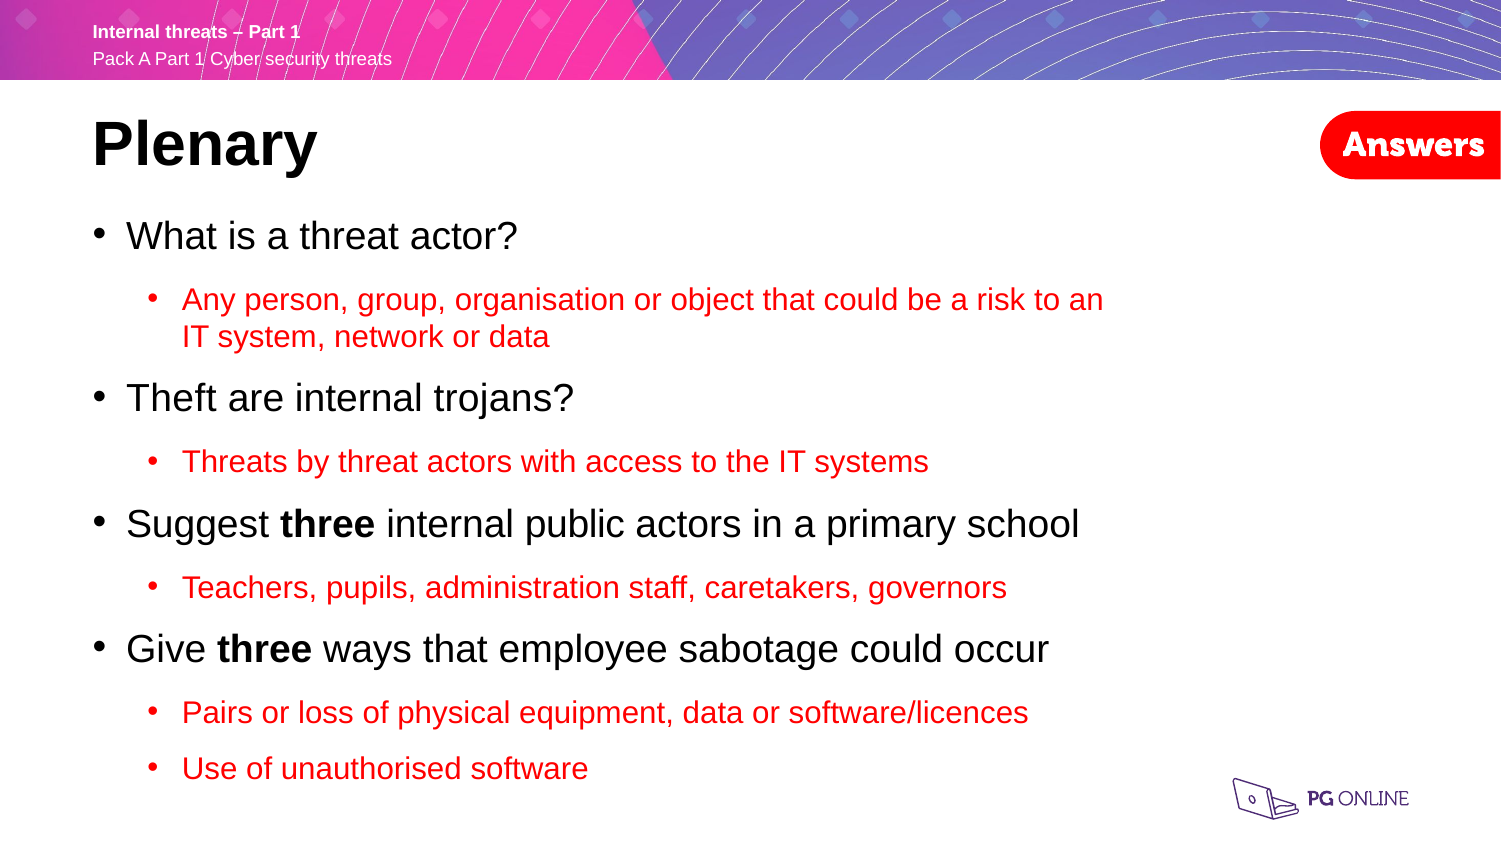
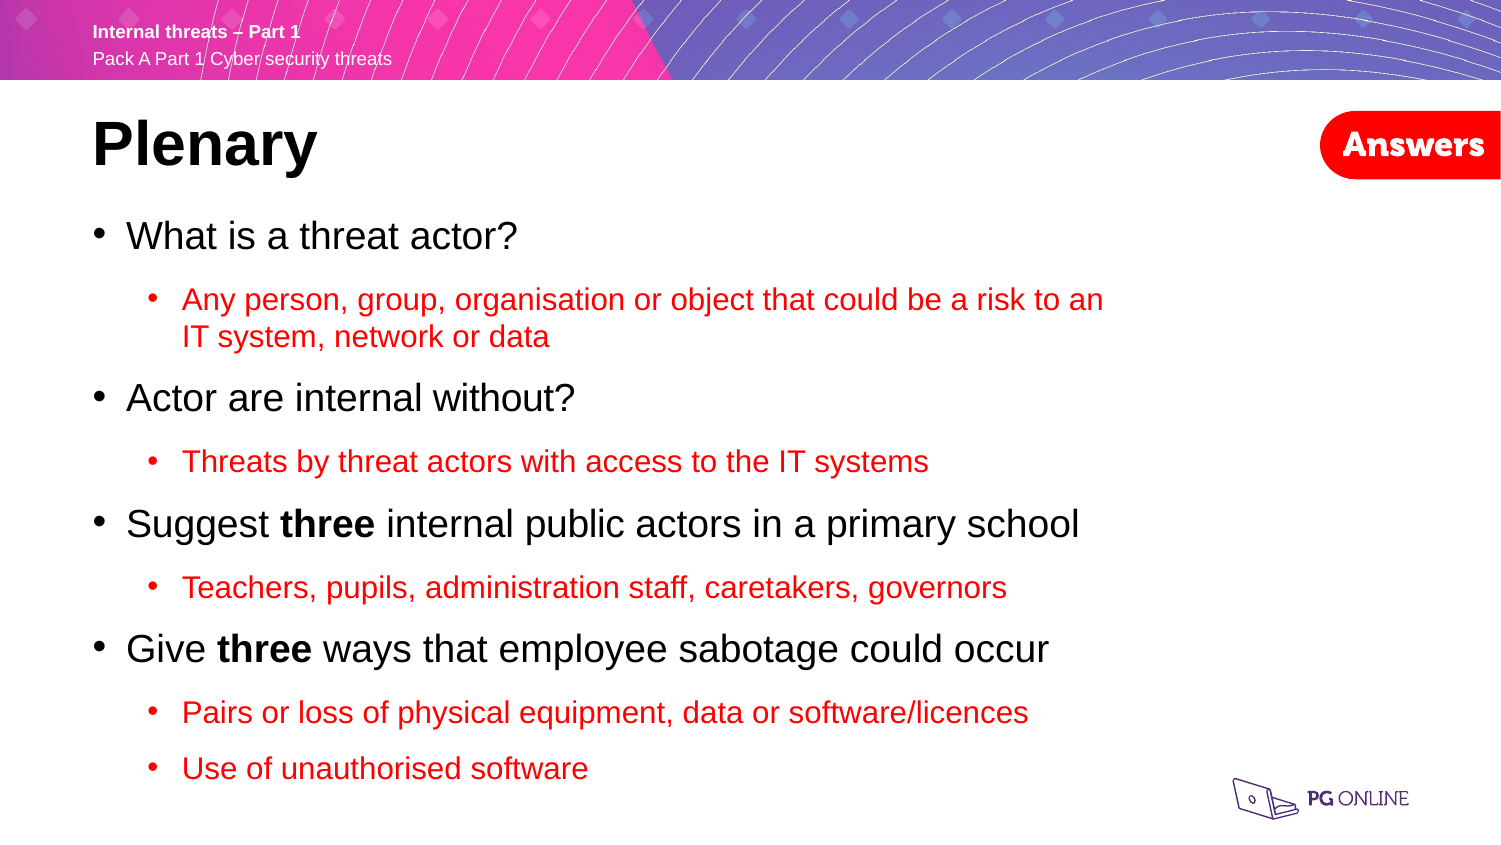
Theft at (171, 399): Theft -> Actor
trojans: trojans -> without
